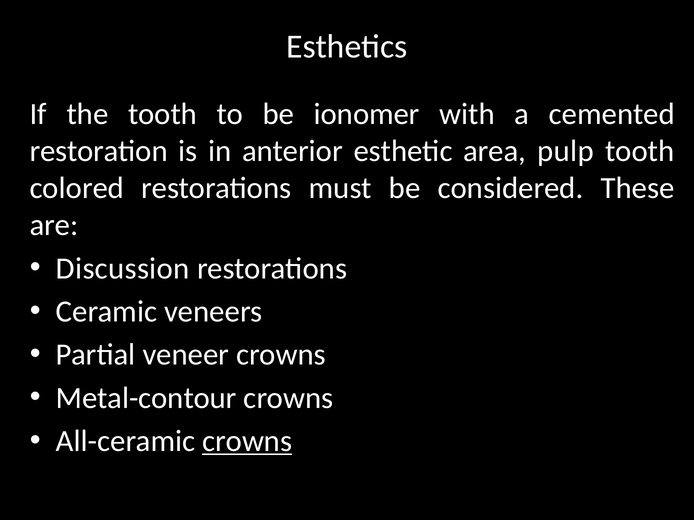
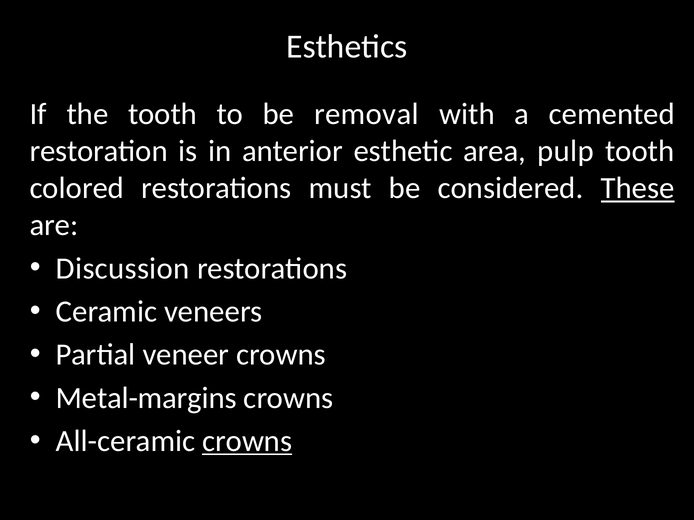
ionomer: ionomer -> removal
These underline: none -> present
Metal-contour: Metal-contour -> Metal-margins
